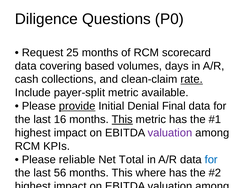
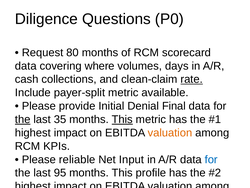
25: 25 -> 80
based: based -> where
provide at (77, 106) underline: present -> none
the at (23, 119) underline: none -> present
16: 16 -> 35
valuation at (170, 132) colour: purple -> orange
Total: Total -> Input
56: 56 -> 95
where: where -> profile
